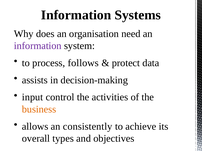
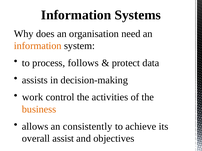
information at (38, 46) colour: purple -> orange
input: input -> work
types: types -> assist
